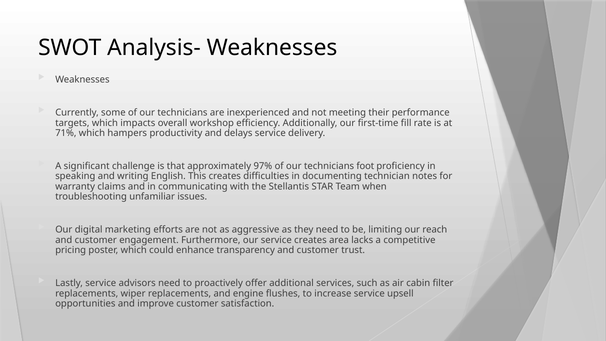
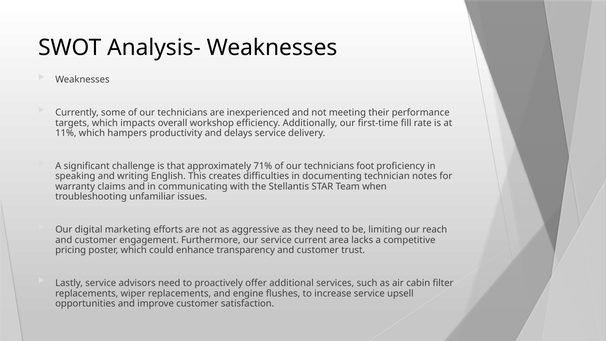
71%: 71% -> 11%
97%: 97% -> 71%
service creates: creates -> current
